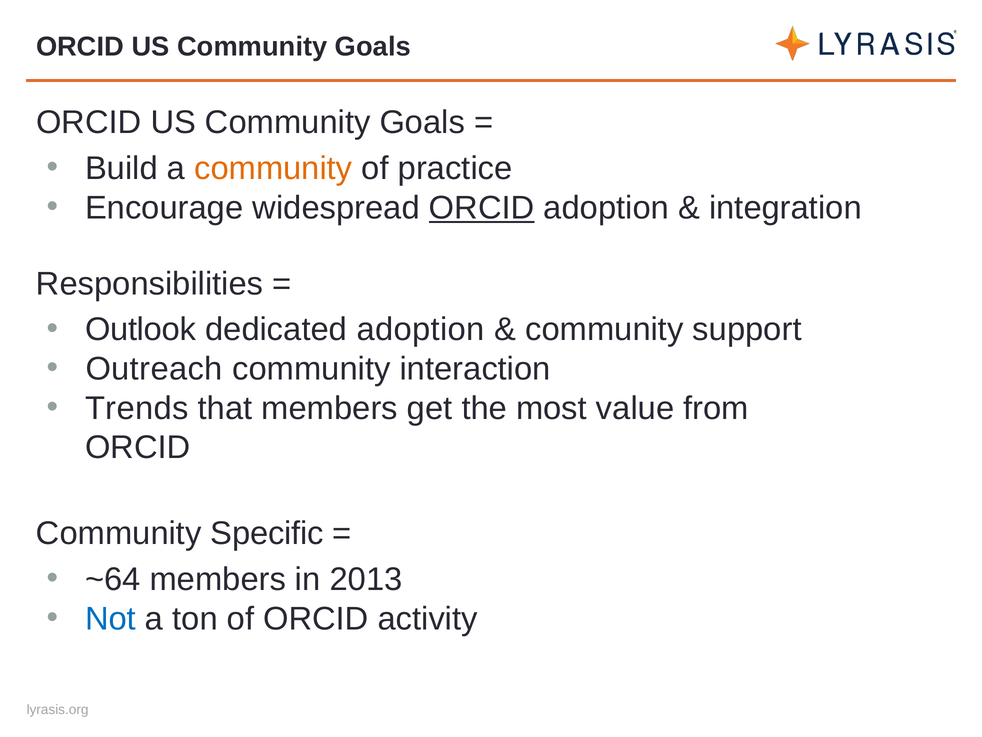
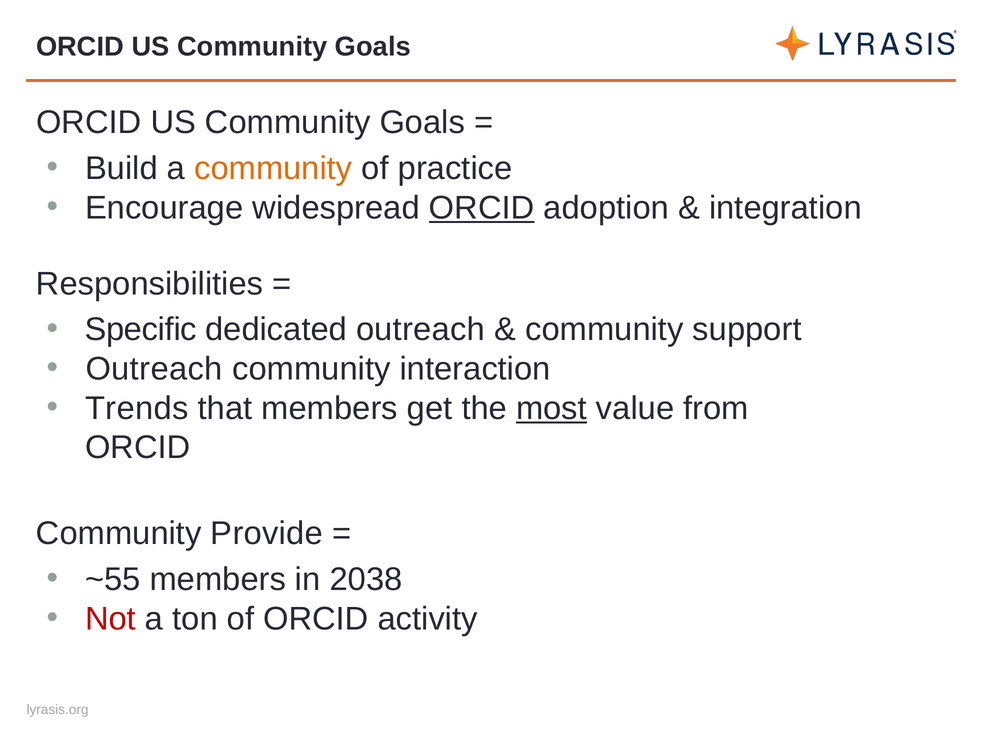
Outlook: Outlook -> Specific
dedicated adoption: adoption -> outreach
most underline: none -> present
Specific: Specific -> Provide
~64: ~64 -> ~55
2013: 2013 -> 2038
Not colour: blue -> red
